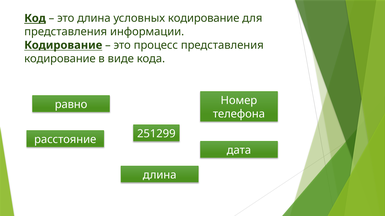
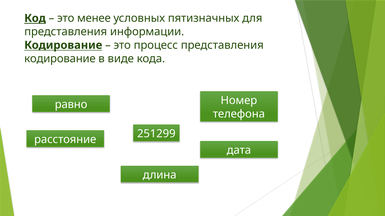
это длина: длина -> менее
условных кодирование: кодирование -> пятизначных
